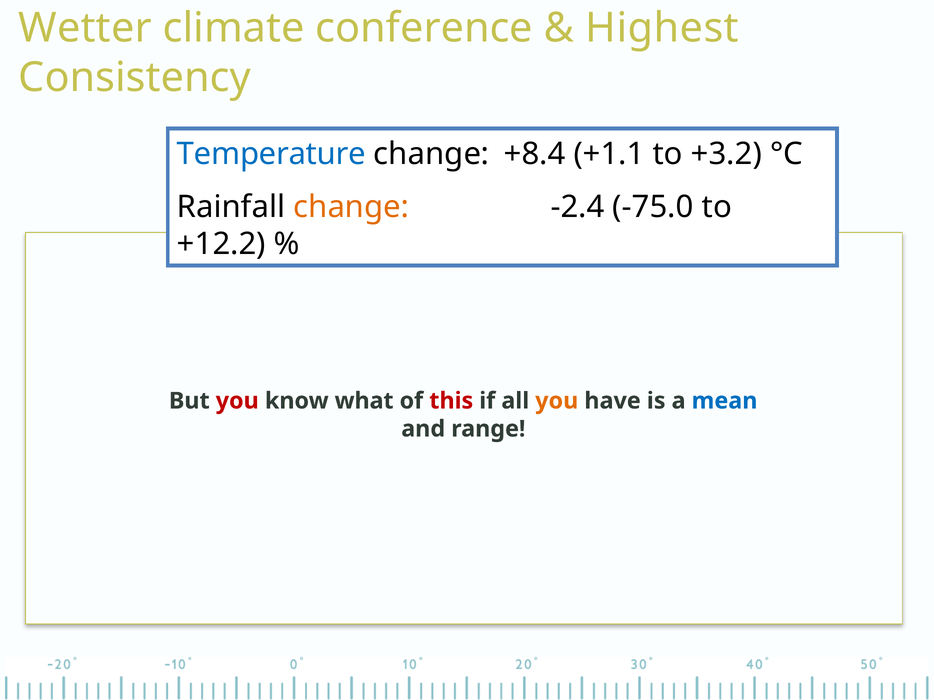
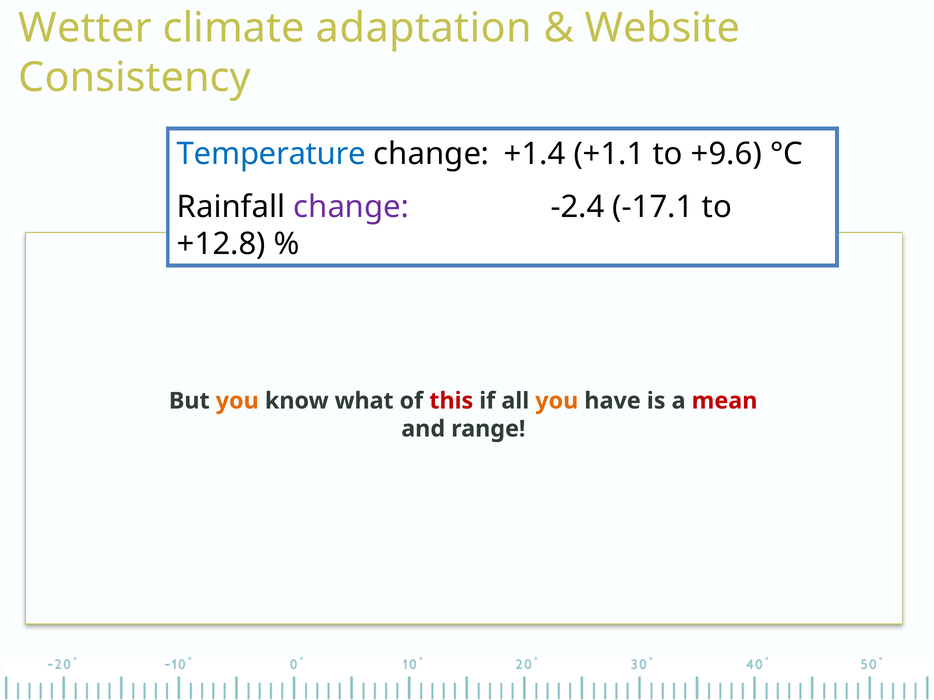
conference: conference -> adaptation
Highest: Highest -> Website
+8.4: +8.4 -> +1.4
+3.2: +3.2 -> +9.6
change at (351, 207) colour: orange -> purple
-75.0: -75.0 -> -17.1
+12.2: +12.2 -> +12.8
you at (237, 401) colour: red -> orange
mean colour: blue -> red
